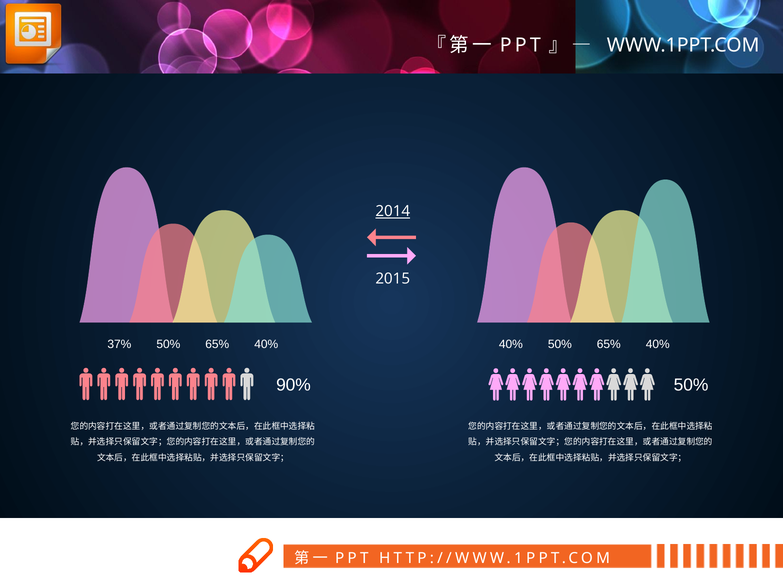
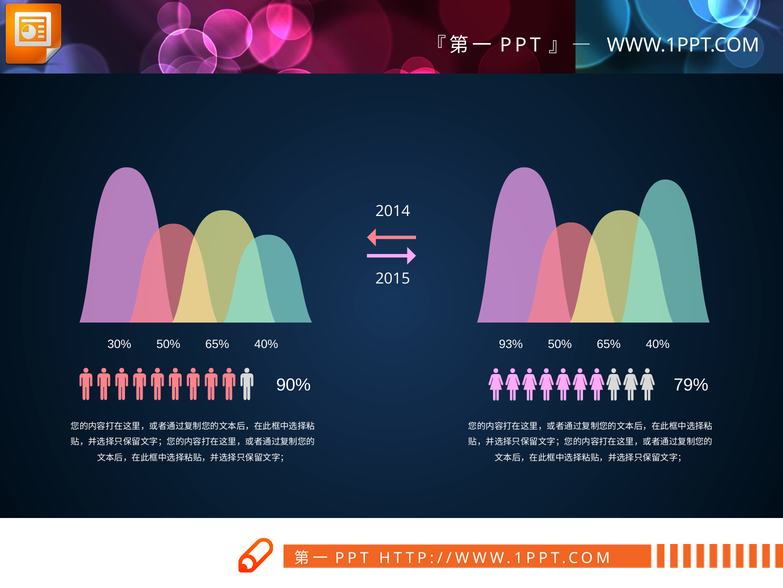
2014 underline: present -> none
37%: 37% -> 30%
40% 40%: 40% -> 93%
50% at (691, 385): 50% -> 79%
